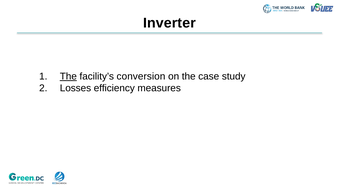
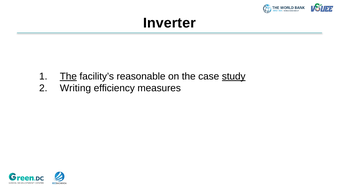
conversion: conversion -> reasonable
study underline: none -> present
Losses: Losses -> Writing
